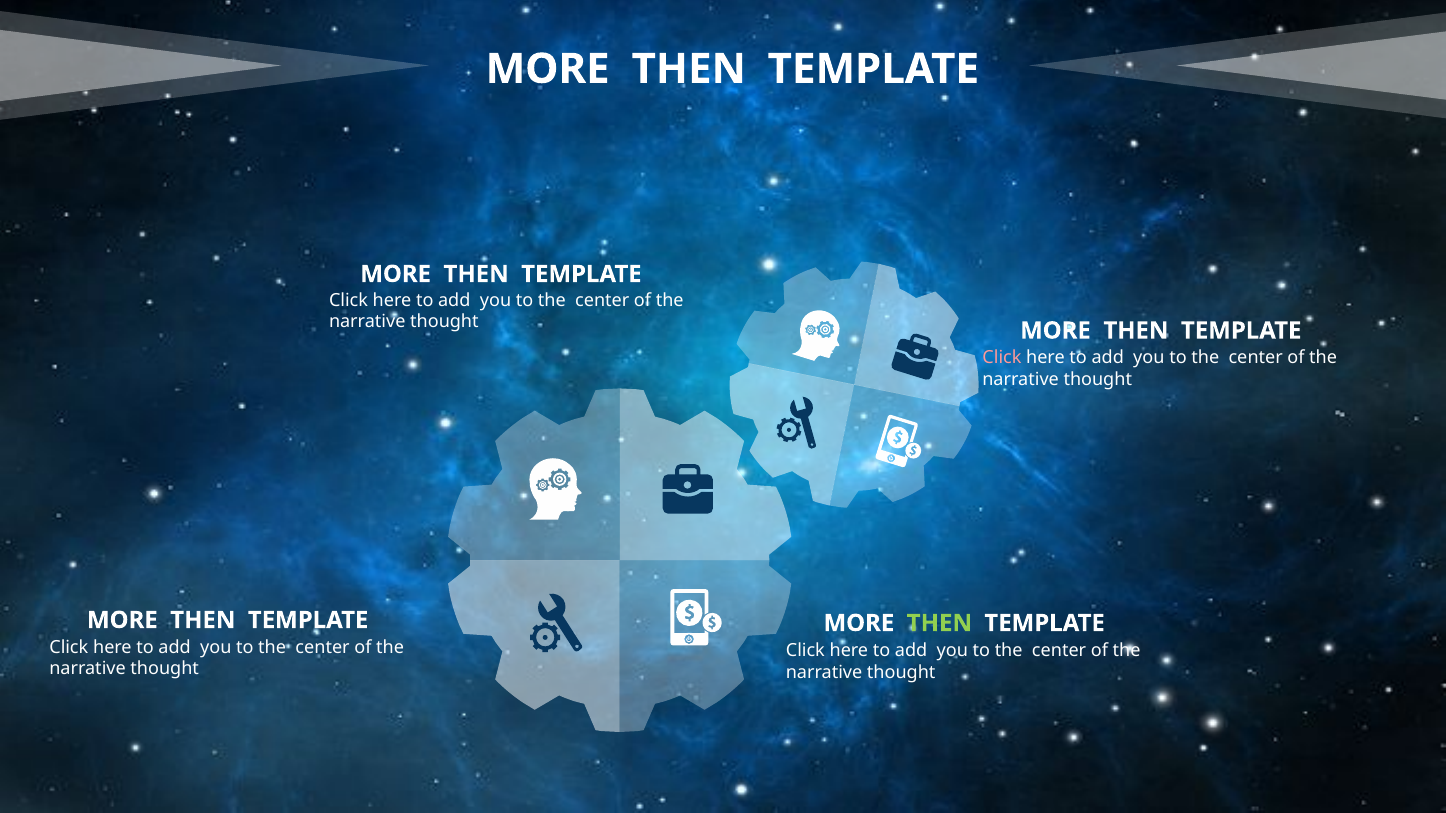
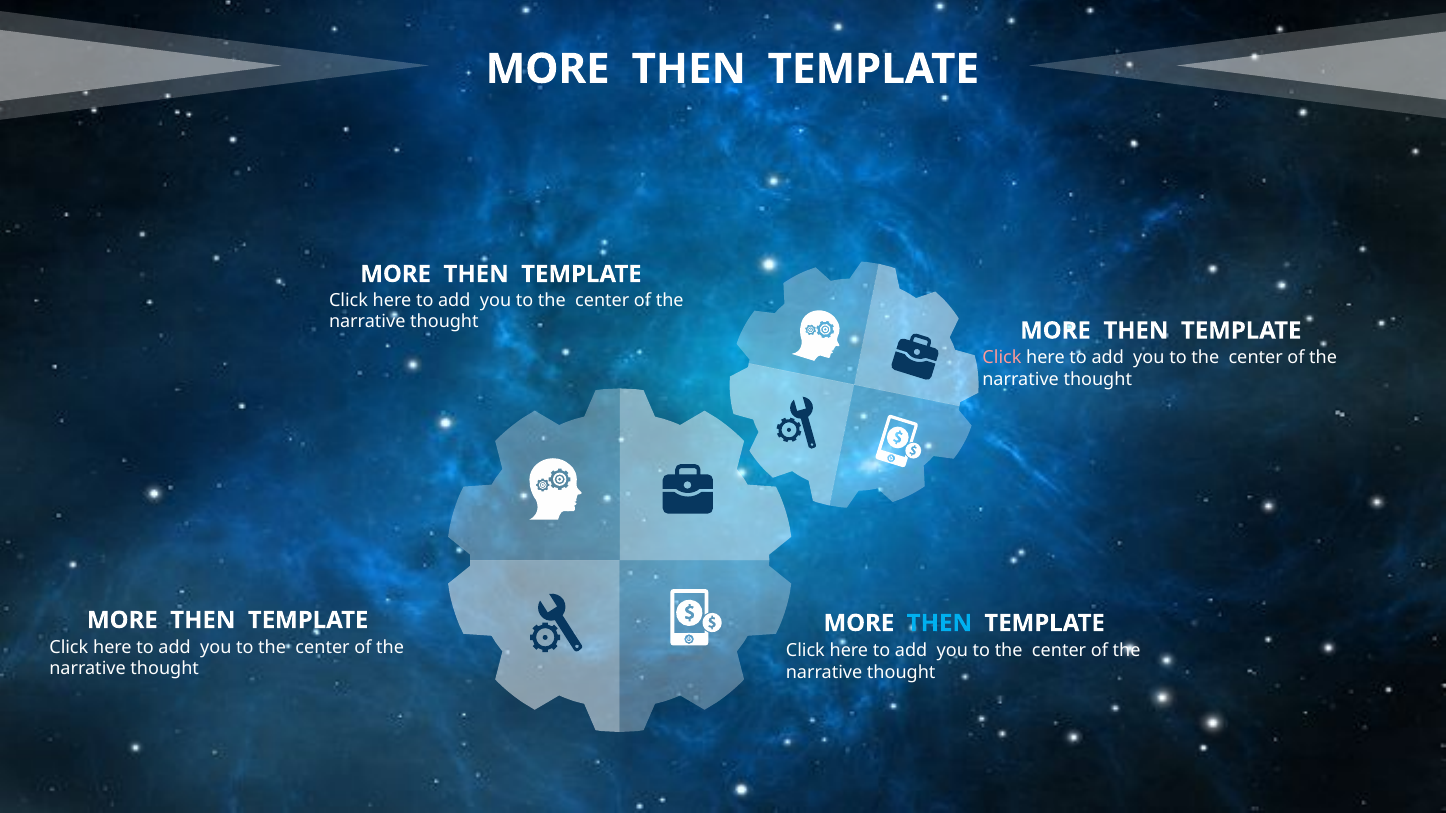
THEN at (939, 623) colour: light green -> light blue
